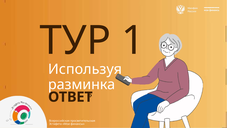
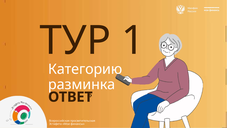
Используя: Используя -> Категорию
